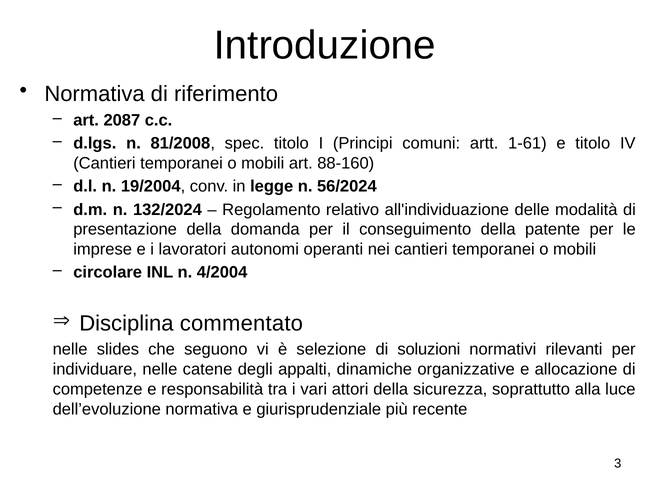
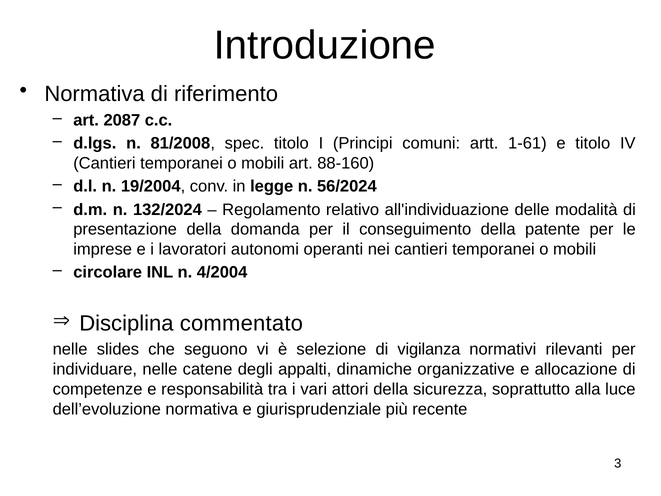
soluzioni: soluzioni -> vigilanza
